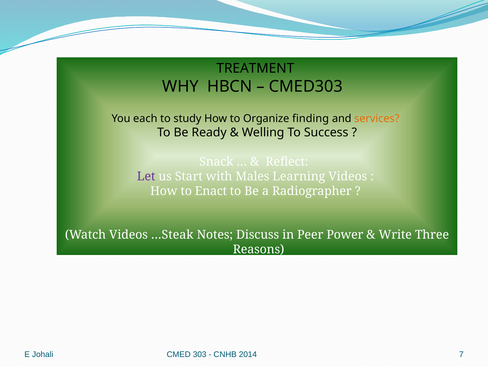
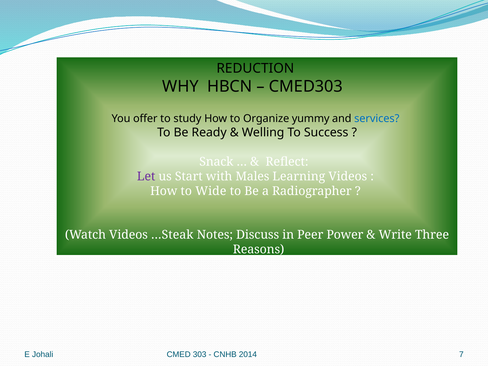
TREATMENT: TREATMENT -> REDUCTION
each: each -> offer
finding: finding -> yummy
services colour: orange -> blue
Enact: Enact -> Wide
